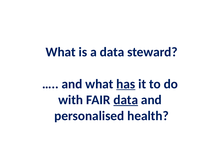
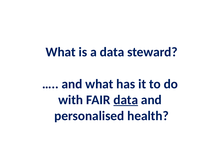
has underline: present -> none
